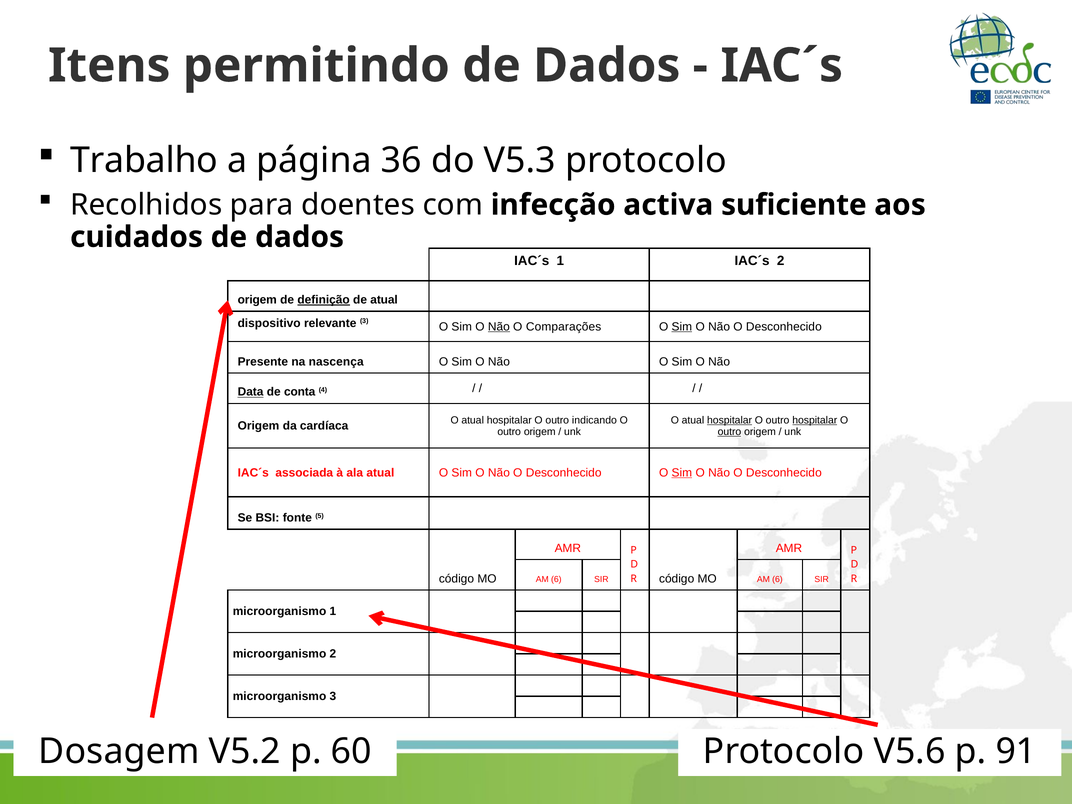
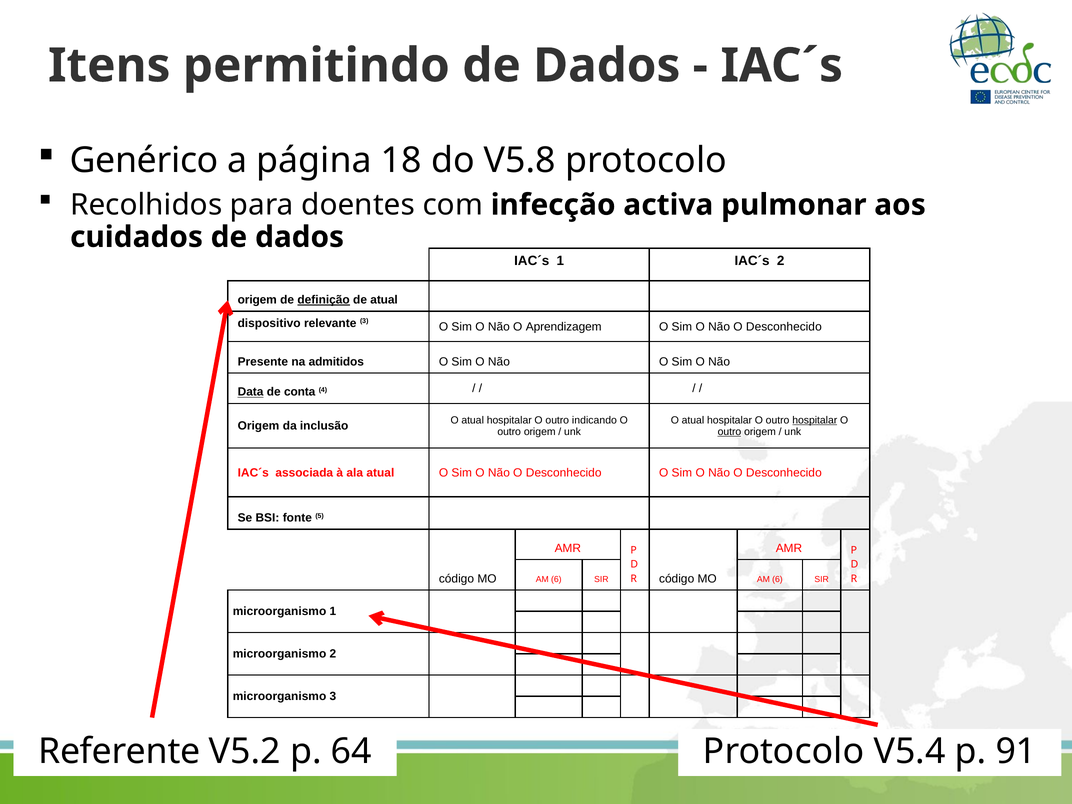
Trabalho: Trabalho -> Genérico
36: 36 -> 18
V5.3: V5.3 -> V5.8
suficiente: suficiente -> pulmonar
Não at (499, 327) underline: present -> none
Comparações: Comparações -> Aprendizagem
Sim at (682, 327) underline: present -> none
nascença: nascença -> admitidos
hospitalar at (730, 420) underline: present -> none
cardíaca: cardíaca -> inclusão
Sim at (682, 473) underline: present -> none
Dosagem: Dosagem -> Referente
60: 60 -> 64
V5.6: V5.6 -> V5.4
